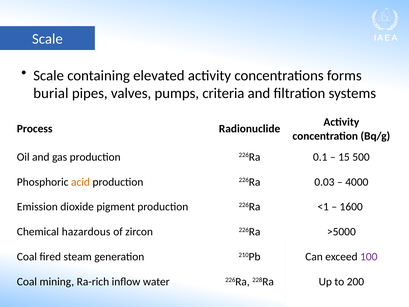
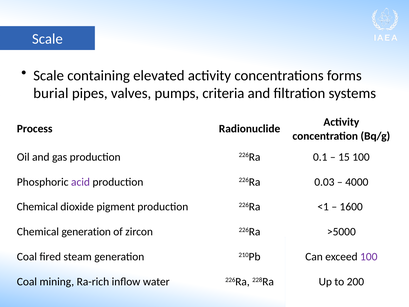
15 500: 500 -> 100
acid colour: orange -> purple
Emission at (37, 207): Emission -> Chemical
Chemical hazardous: hazardous -> generation
